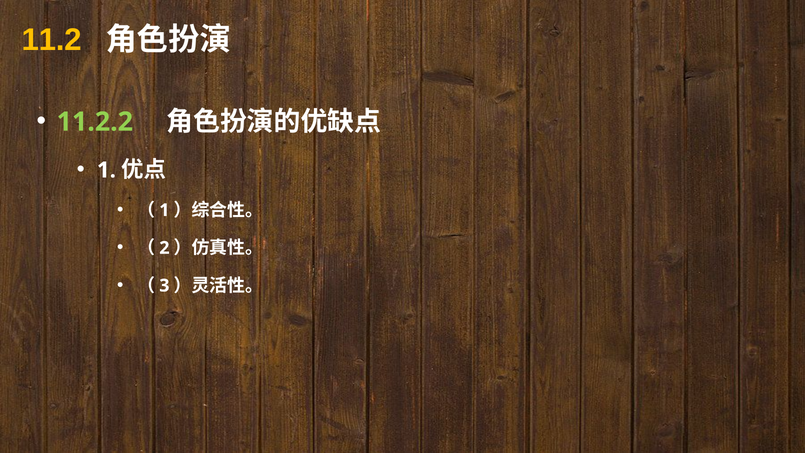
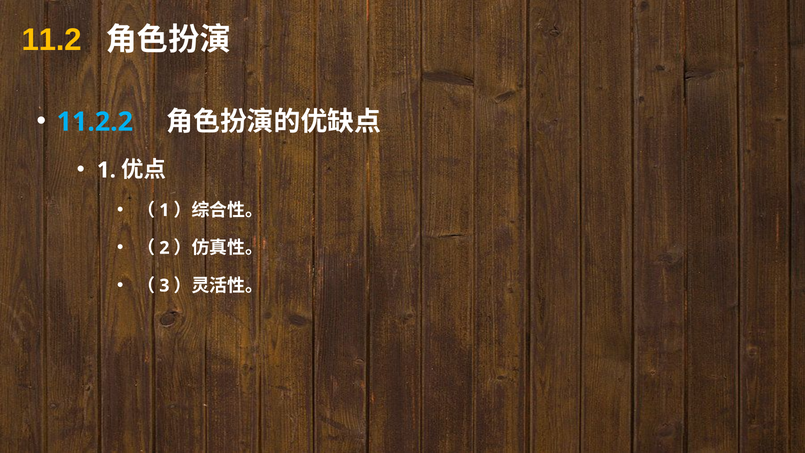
11.2.2 colour: light green -> light blue
